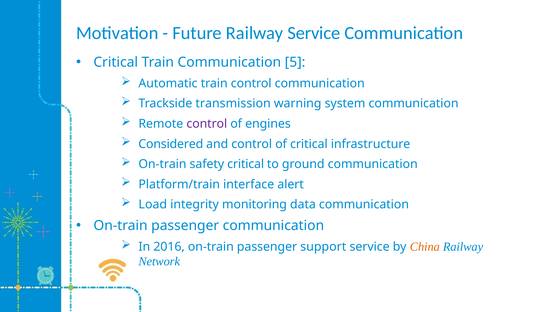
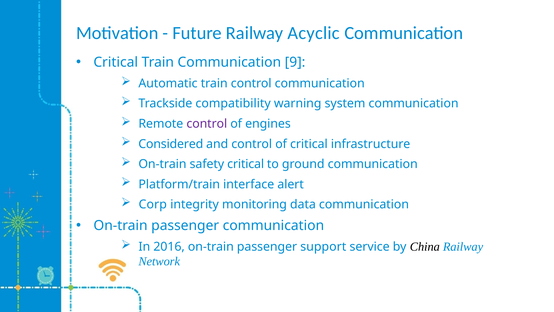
Railway Service: Service -> Acyclic
5: 5 -> 9
transmission: transmission -> compatibility
Load: Load -> Corp
China colour: orange -> black
